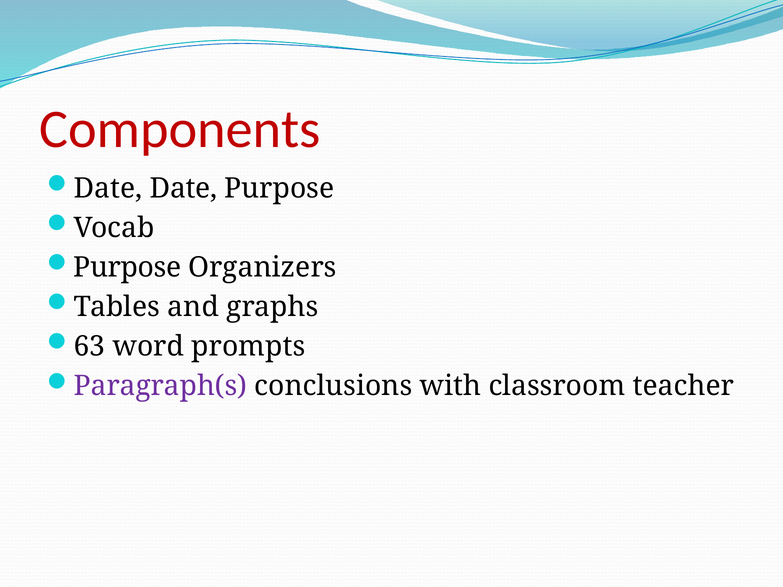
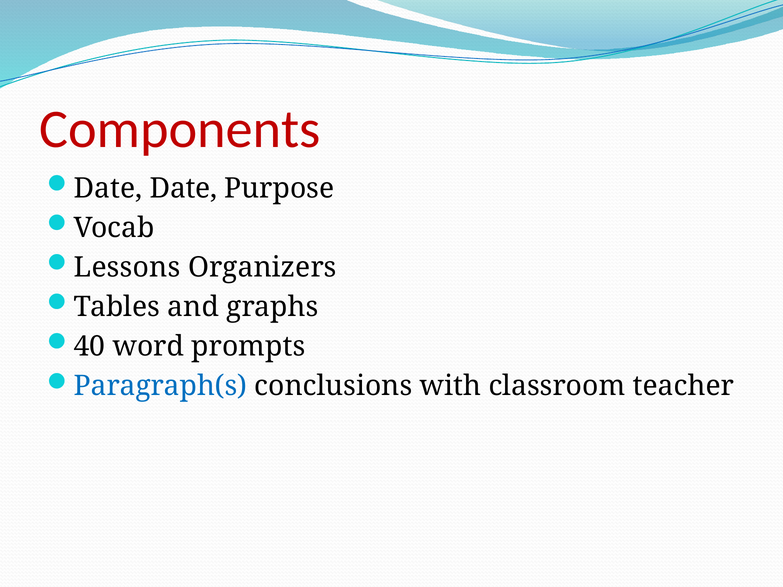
Purpose at (127, 268): Purpose -> Lessons
63: 63 -> 40
Paragraph(s colour: purple -> blue
